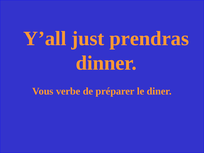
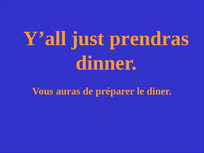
verbe: verbe -> auras
